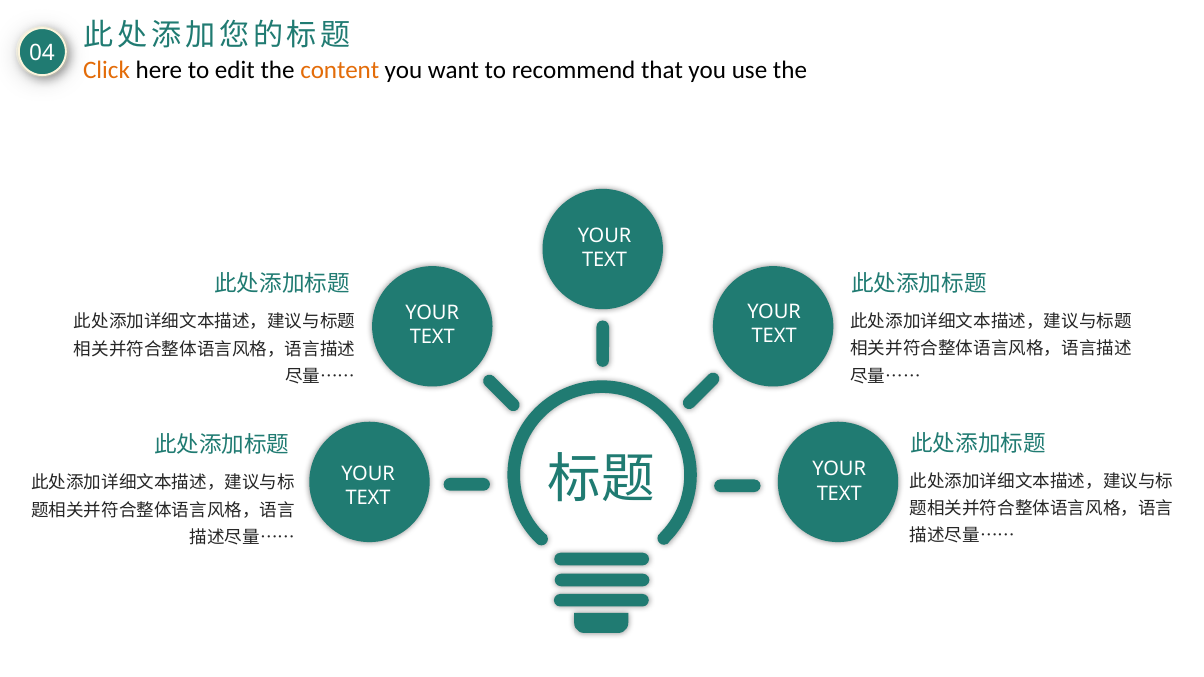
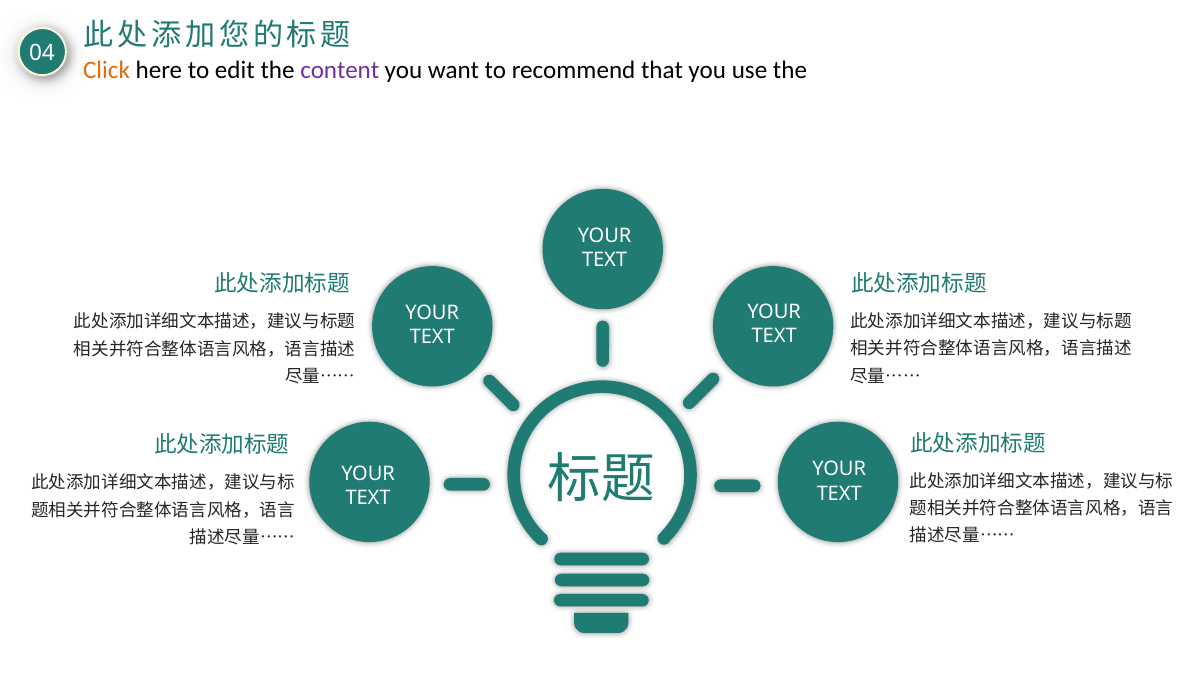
content colour: orange -> purple
